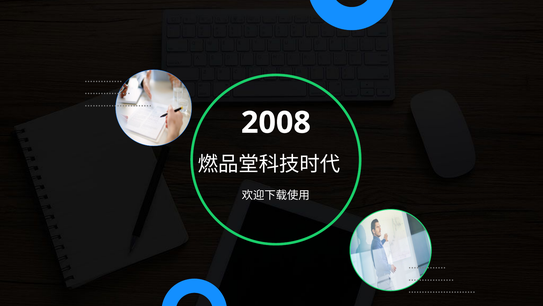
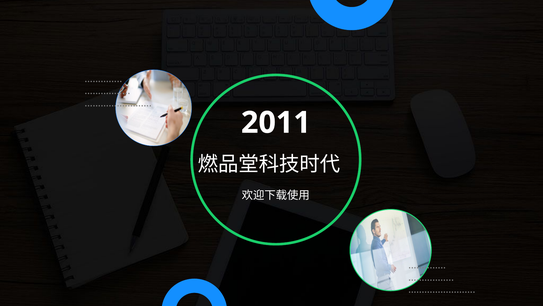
2008: 2008 -> 2011
